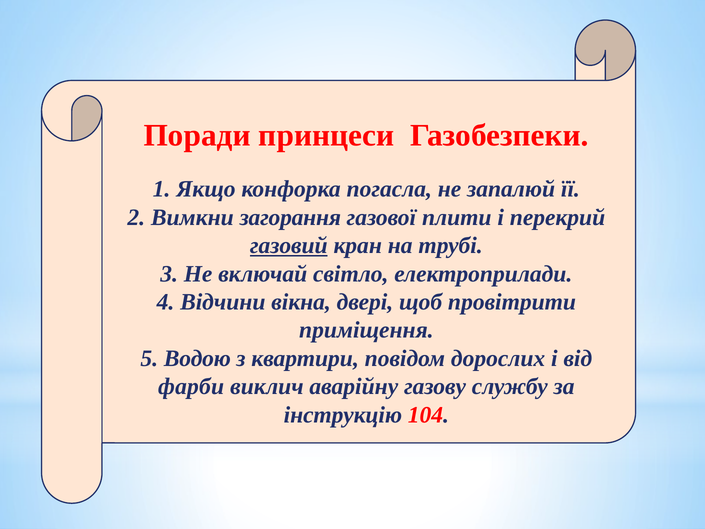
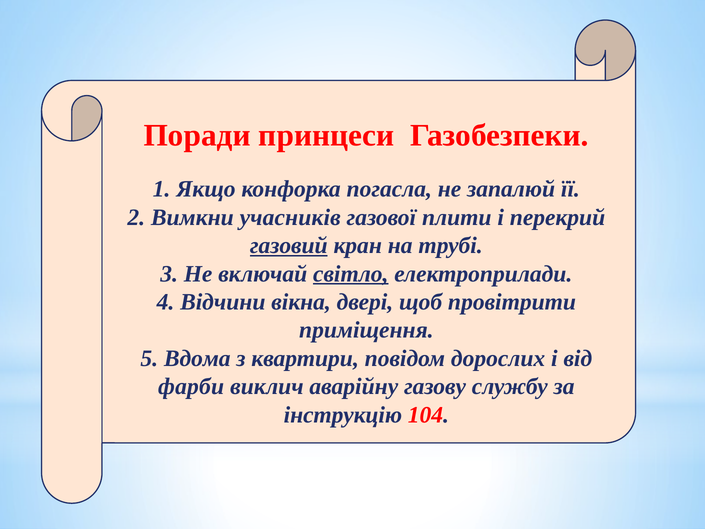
загорання: загорання -> учасників
світло underline: none -> present
Водою: Водою -> Вдома
